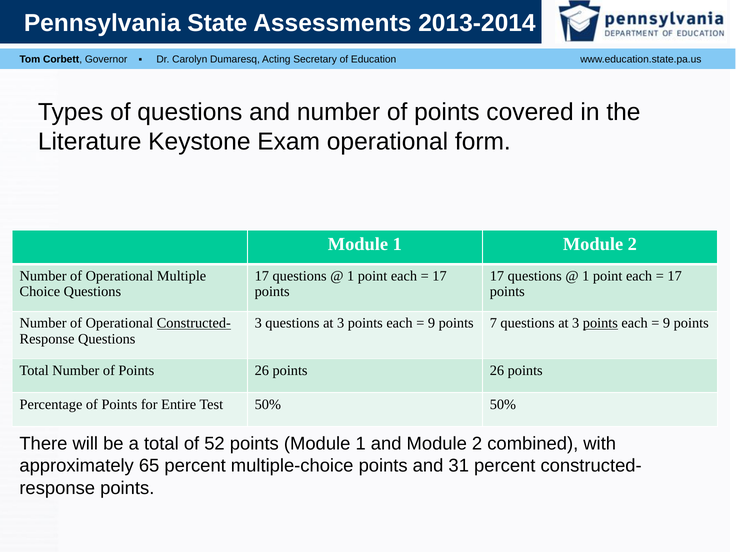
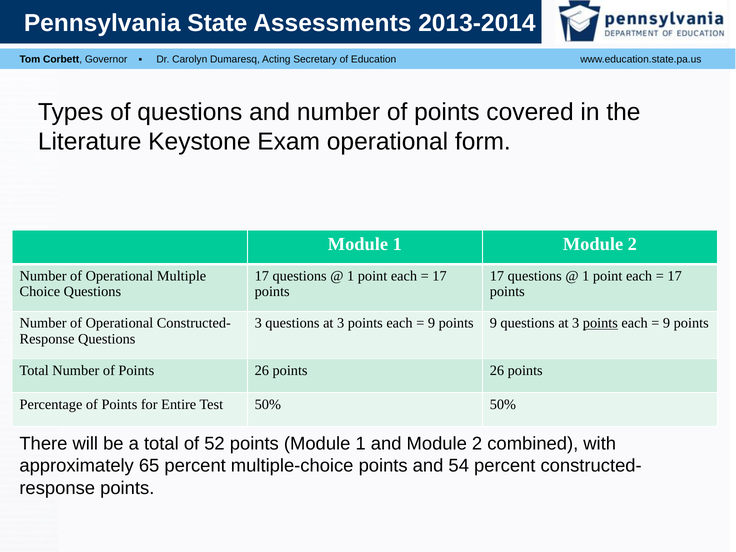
Constructed- at (194, 323) underline: present -> none
points 7: 7 -> 9
31: 31 -> 54
